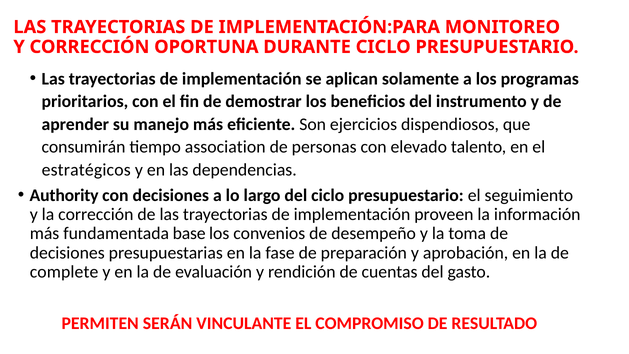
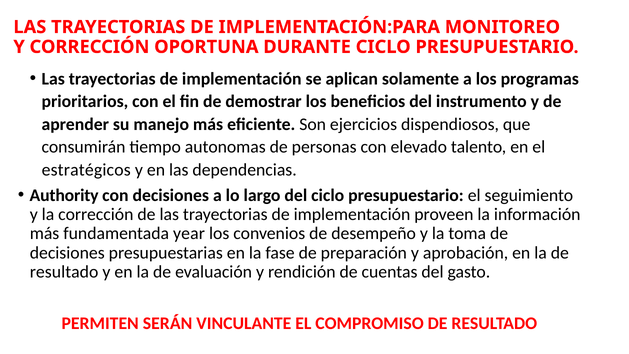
association: association -> autonomas
base: base -> year
complete at (64, 272): complete -> resultado
